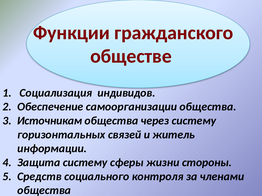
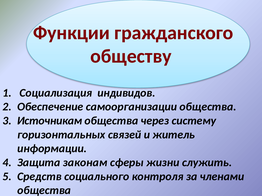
обществе: обществе -> обществу
Защита систему: систему -> законам
стороны: стороны -> служить
